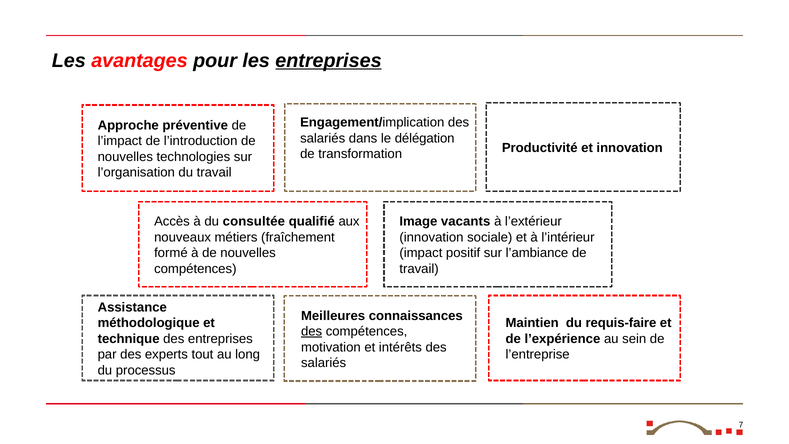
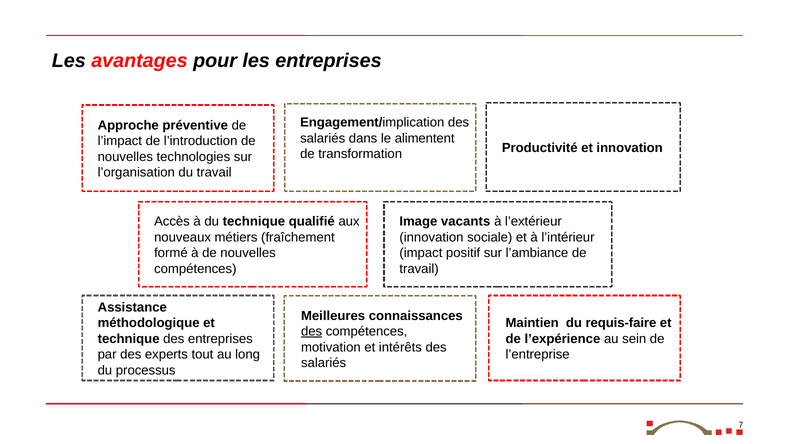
entreprises at (328, 60) underline: present -> none
délégation: délégation -> alimentent
du consultée: consultée -> technique
